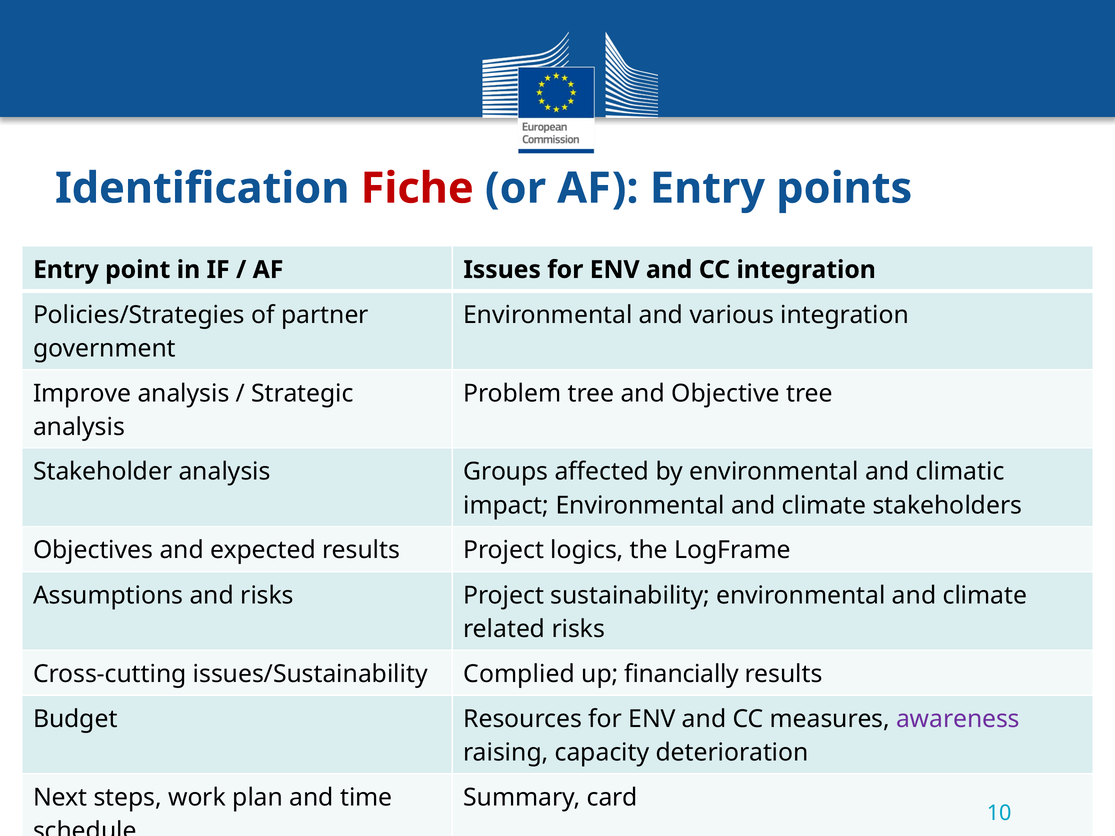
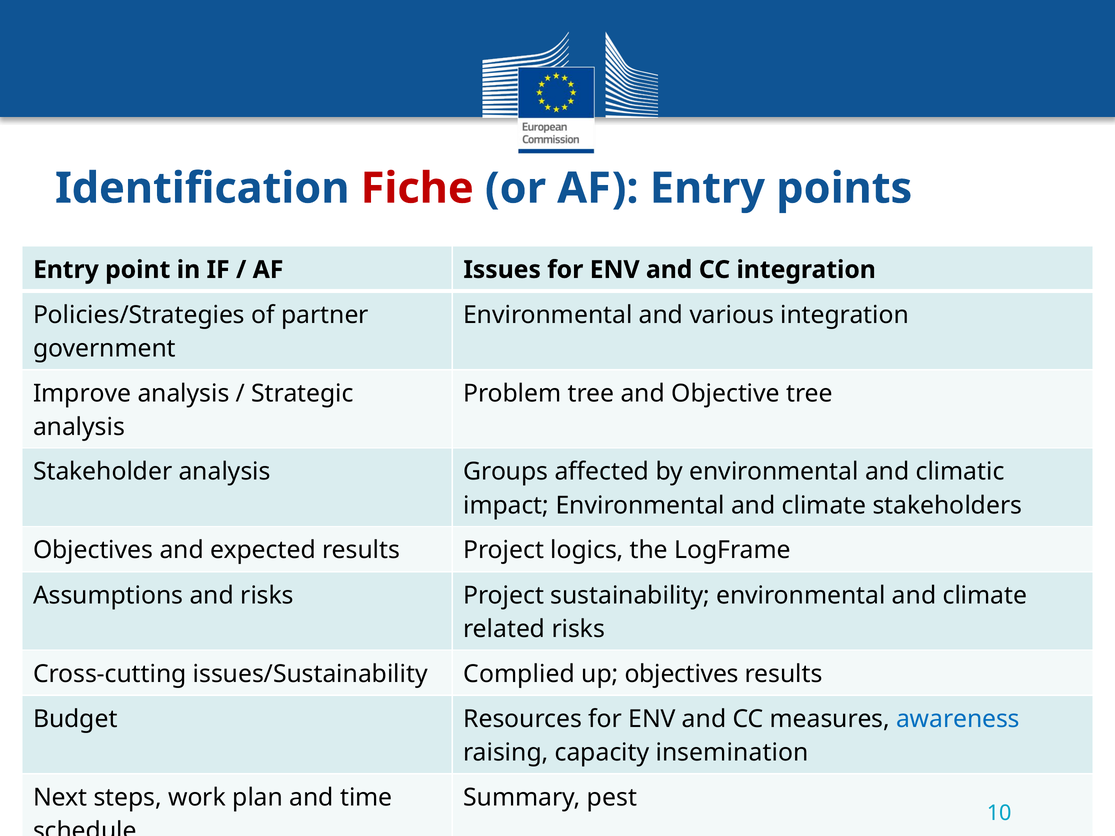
up financially: financially -> objectives
awareness colour: purple -> blue
deterioration: deterioration -> insemination
card: card -> pest
